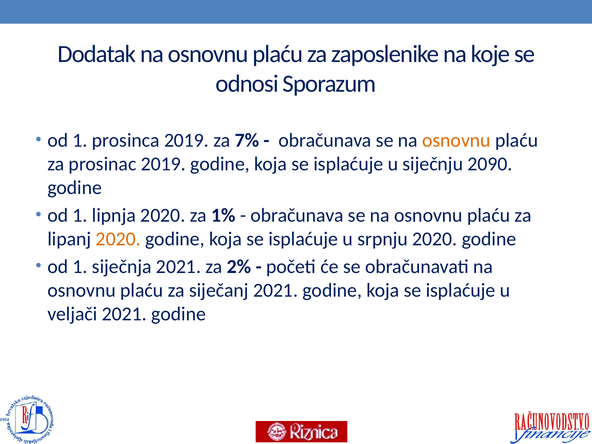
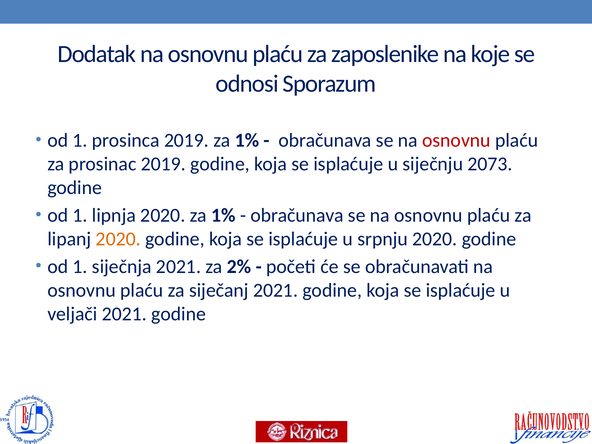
2019 za 7%: 7% -> 1%
osnovnu at (456, 140) colour: orange -> red
2090: 2090 -> 2073
